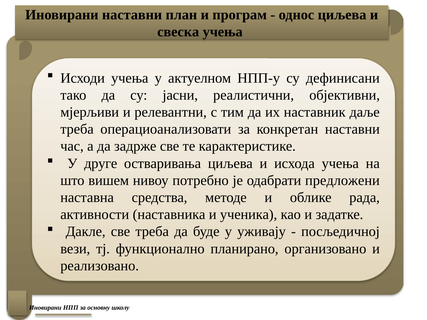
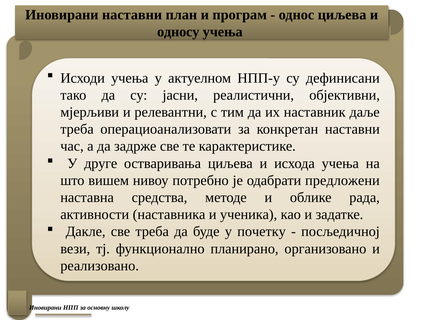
свеска: свеска -> односу
уживају: уживају -> почетку
